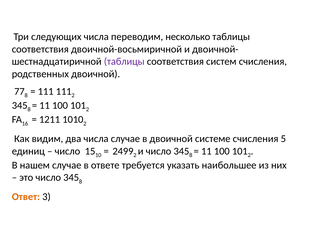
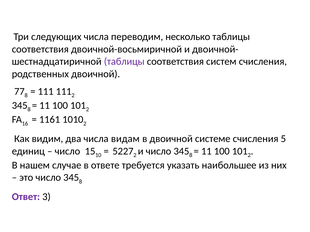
1211: 1211 -> 1161
числа случае: случае -> видам
2499: 2499 -> 5227
Ответ colour: orange -> purple
